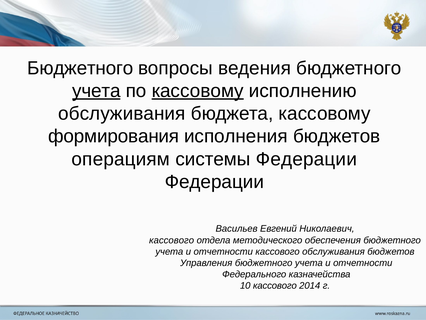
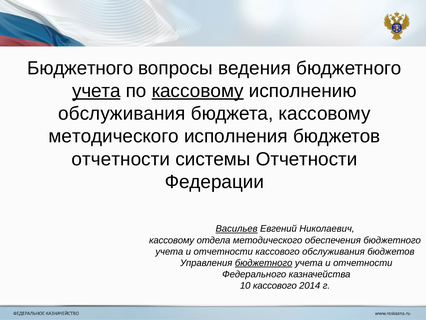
формирования at (114, 136): формирования -> методического
операциям at (121, 159): операциям -> отчетности
системы Федерации: Федерации -> Отчетности
Васильев underline: none -> present
кассового at (172, 240): кассового -> кассовому
бюджетного at (264, 263) underline: none -> present
